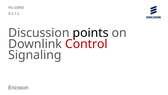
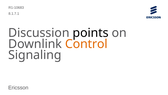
Control colour: red -> orange
